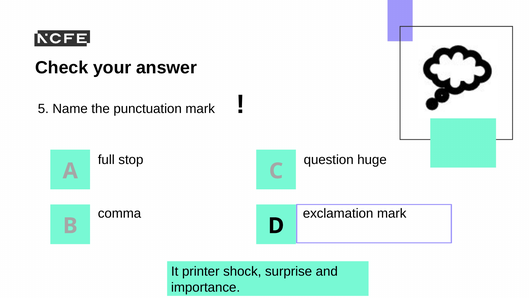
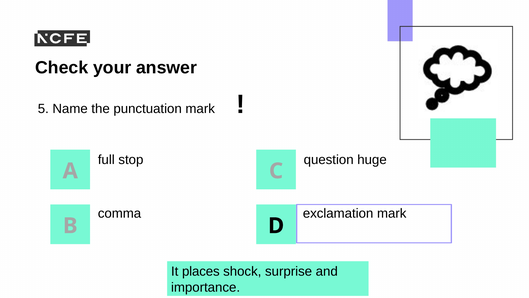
printer: printer -> places
